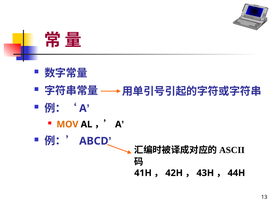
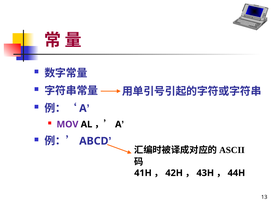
MOV colour: orange -> purple
